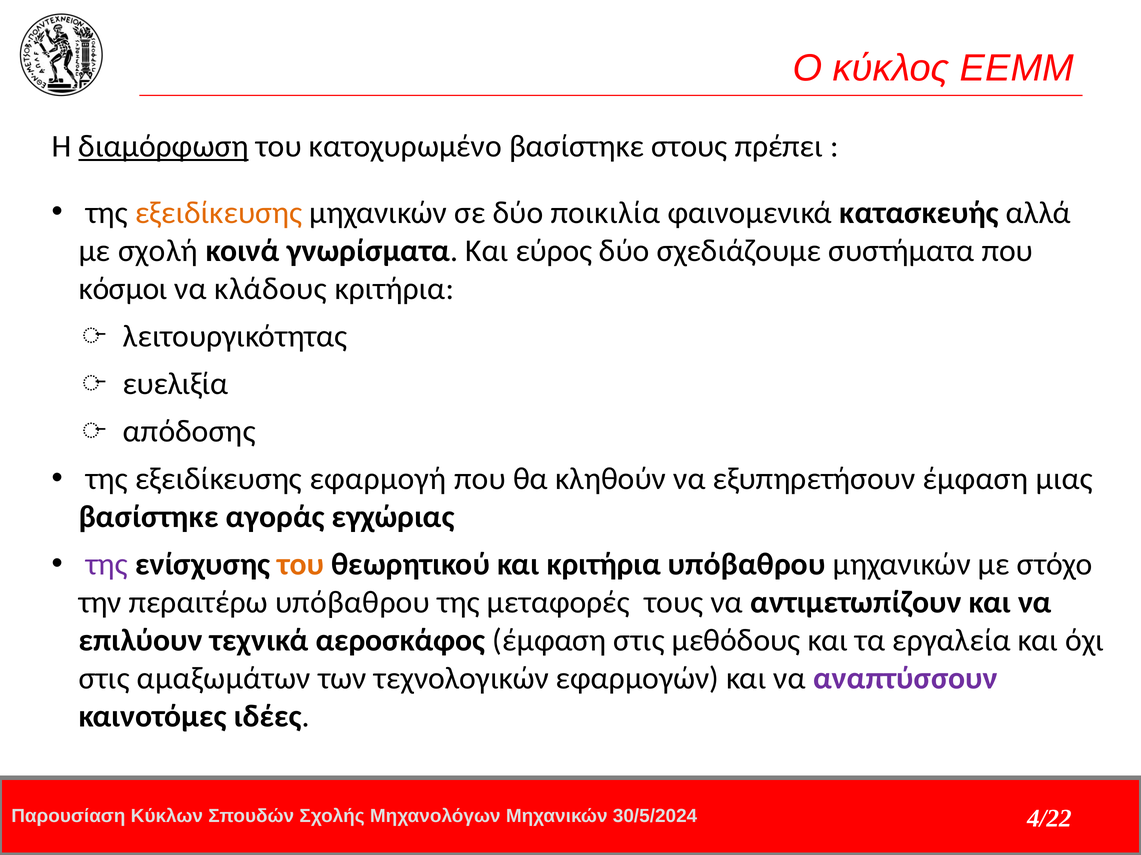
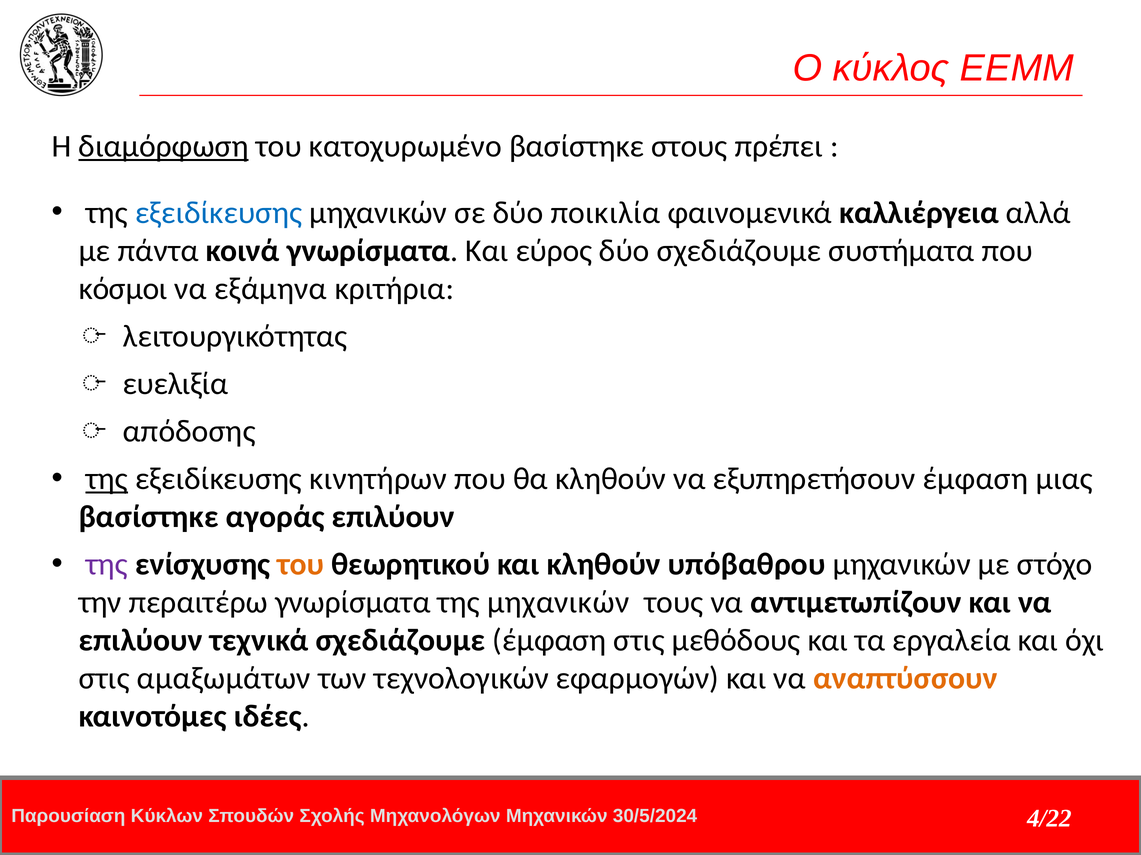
εξειδίκευσης at (219, 213) colour: orange -> blue
κατασκευής: κατασκευής -> καλλιέργεια
σχολή: σχολή -> πάντα
κλάδους: κλάδους -> εξάμηνα
της at (107, 479) underline: none -> present
εφαρμογή: εφαρμογή -> κινητήρων
αγοράς εγχώριας: εγχώριας -> επιλύουν
και κριτήρια: κριτήρια -> κληθούν
περαιτέρω υπόβαθρου: υπόβαθρου -> γνωρίσματα
της μεταφορές: μεταφορές -> μηχανικών
τεχνικά αεροσκάφος: αεροσκάφος -> σχεδιάζουμε
αναπτύσσουν colour: purple -> orange
